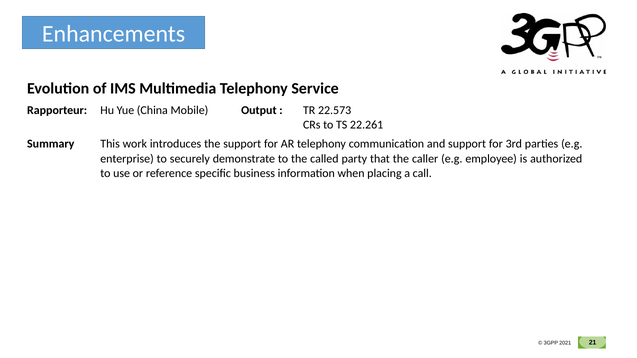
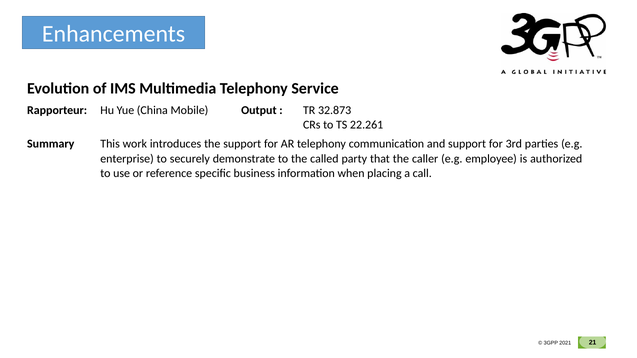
22.573: 22.573 -> 32.873
